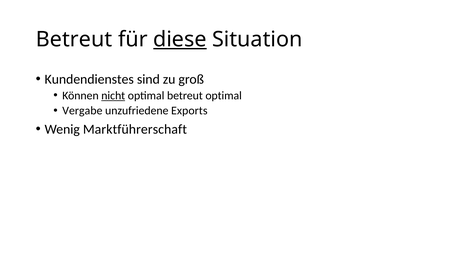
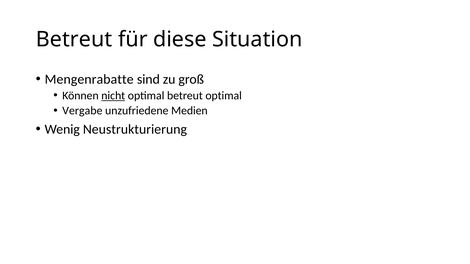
diese underline: present -> none
Kundendienstes: Kundendienstes -> Mengenrabatte
Exports: Exports -> Medien
Marktführerschaft: Marktführerschaft -> Neustrukturierung
